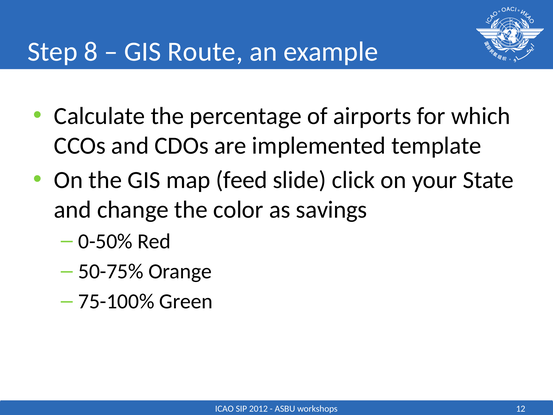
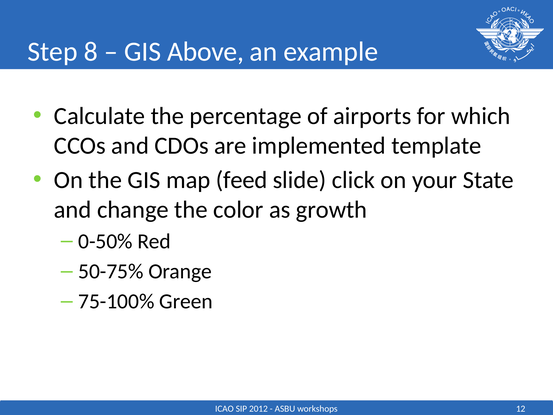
Route: Route -> Above
savings: savings -> growth
